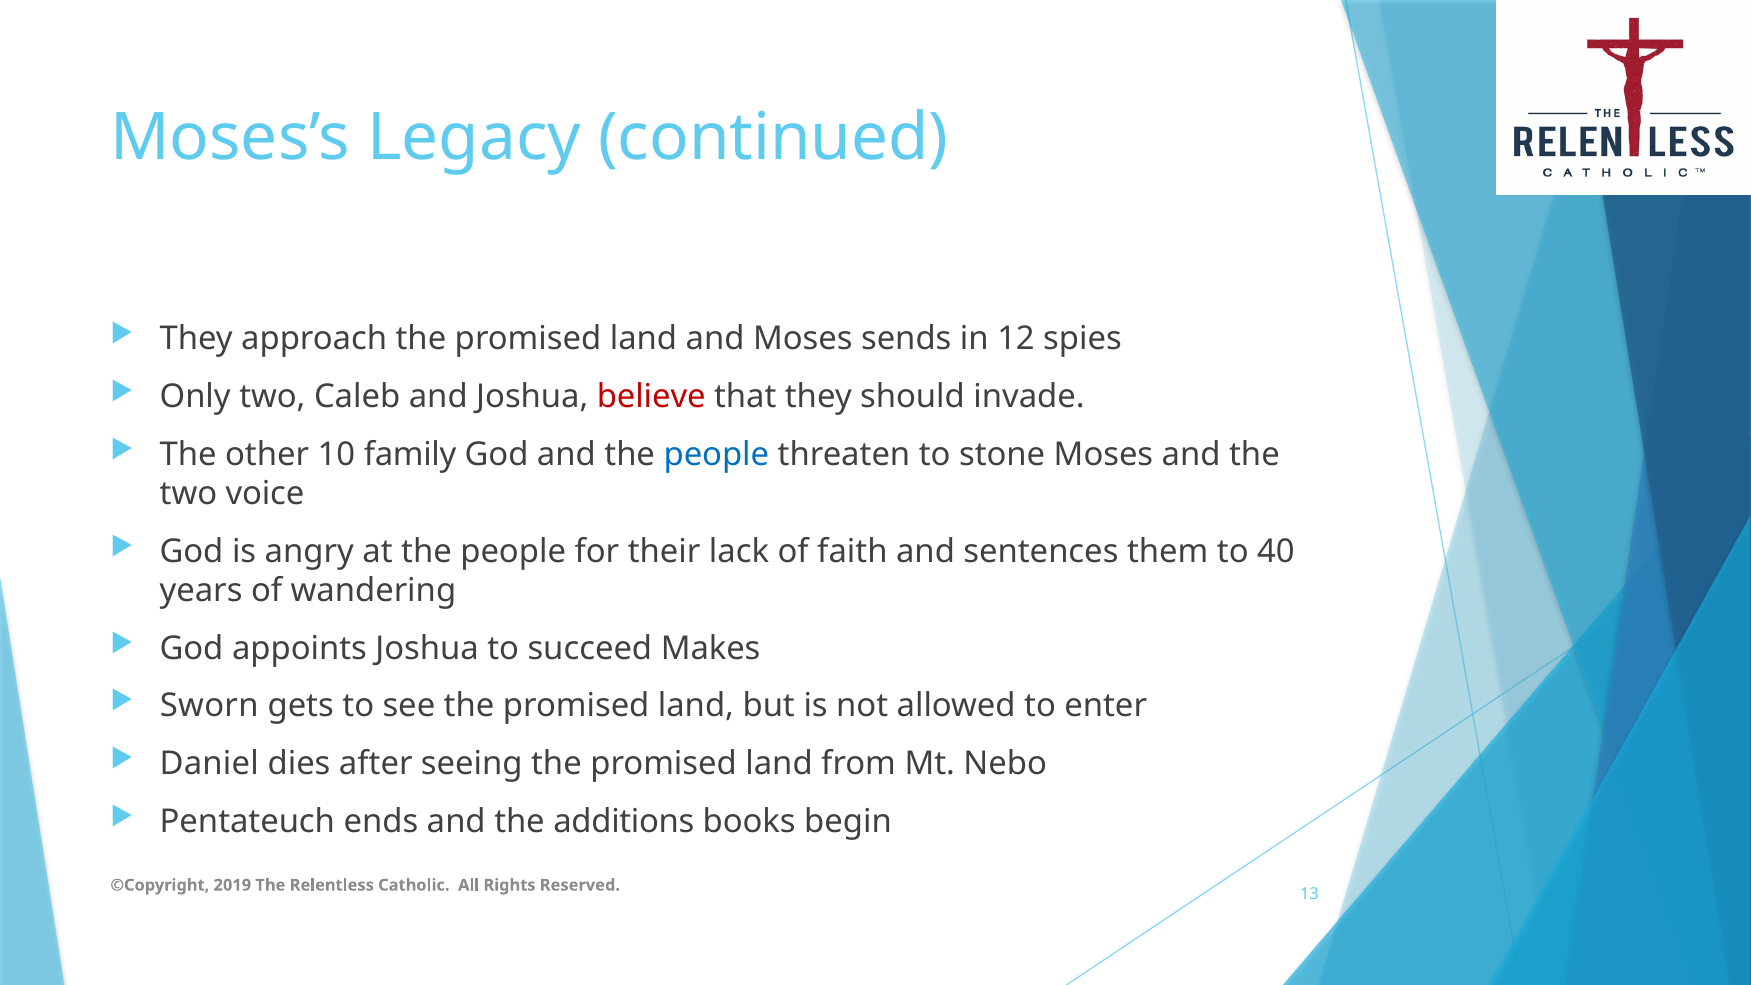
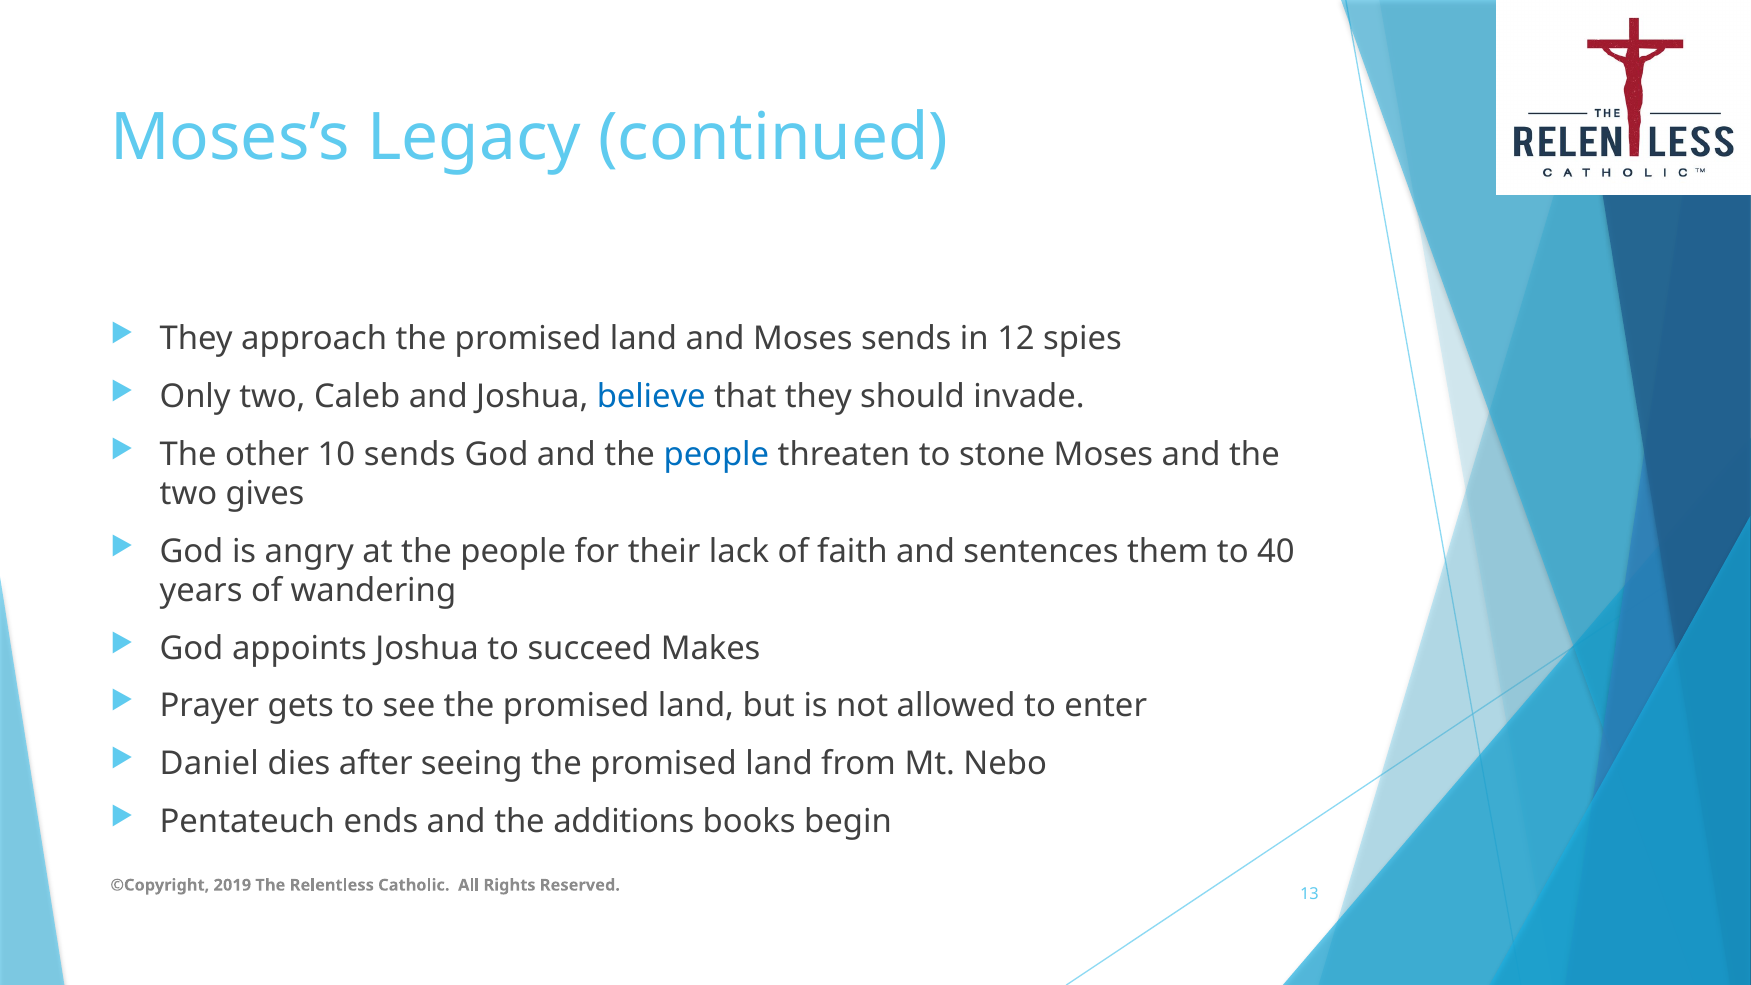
believe colour: red -> blue
10 family: family -> sends
voice: voice -> gives
Sworn: Sworn -> Prayer
